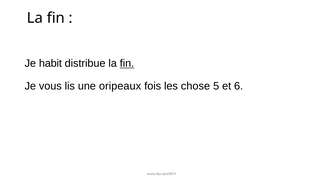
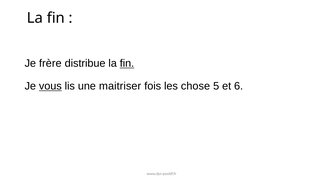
habit: habit -> frère
vous underline: none -> present
oripeaux: oripeaux -> maitriser
